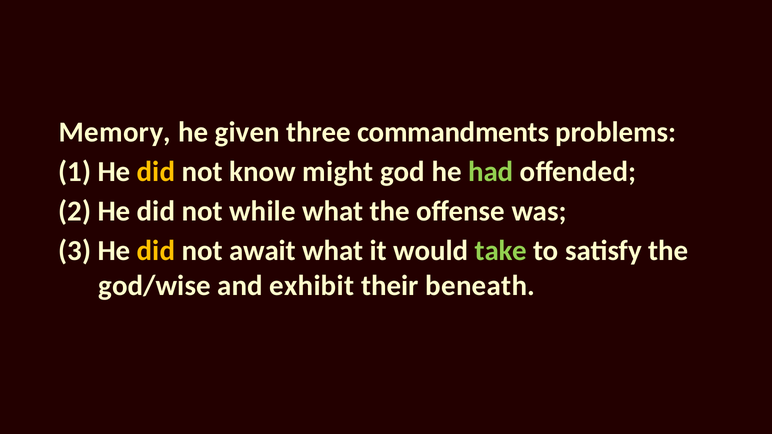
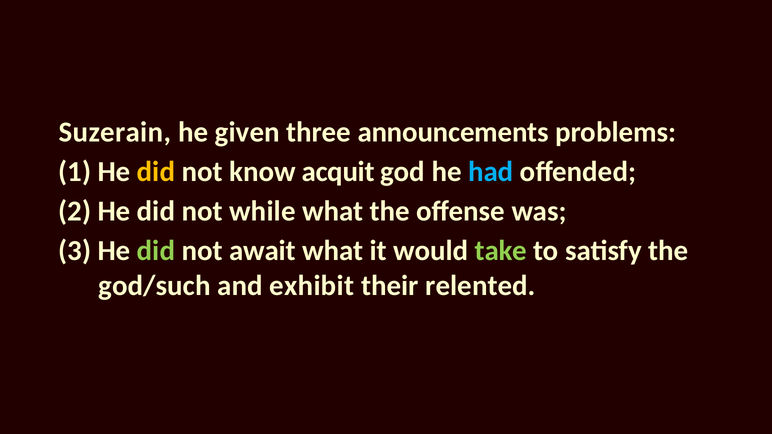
Memory: Memory -> Suzerain
commandments: commandments -> announcements
might: might -> acquit
had colour: light green -> light blue
did at (156, 251) colour: yellow -> light green
god/wise: god/wise -> god/such
beneath: beneath -> relented
